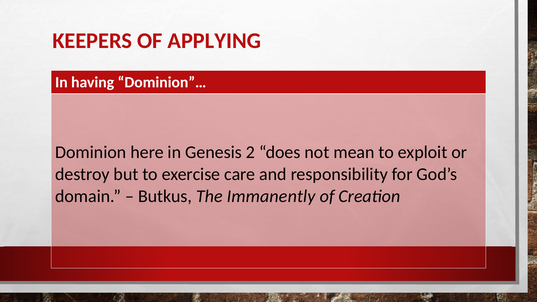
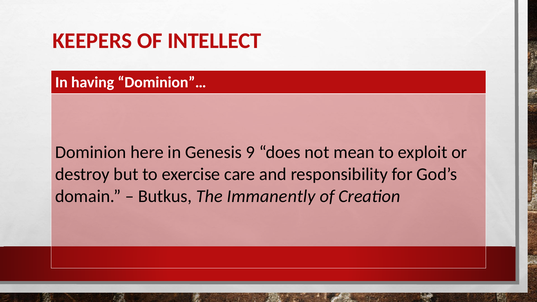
APPLYING: APPLYING -> INTELLECT
2: 2 -> 9
